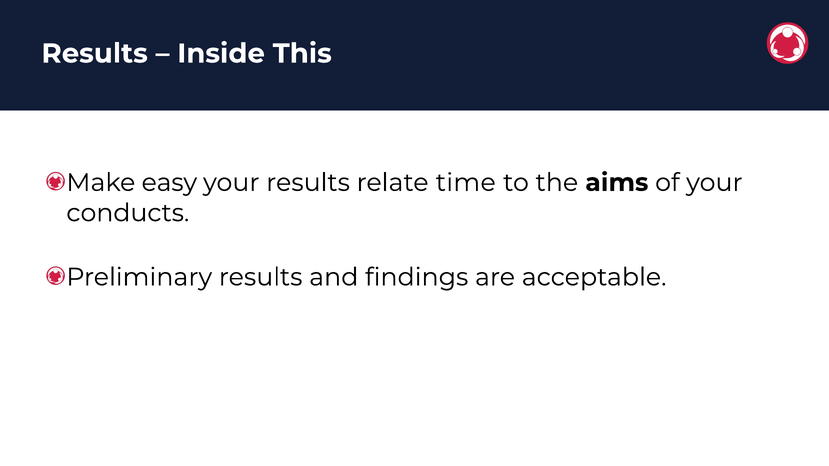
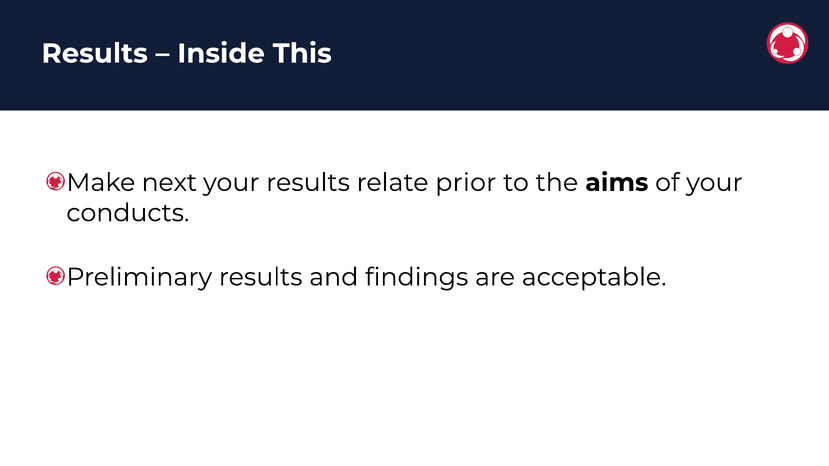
easy: easy -> next
time: time -> prior
